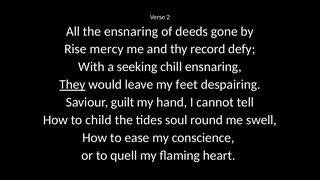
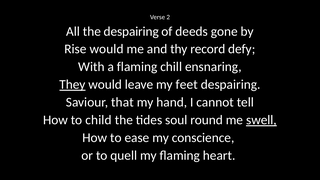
the ensnaring: ensnaring -> despairing
Rise mercy: mercy -> would
a seeking: seeking -> flaming
guilt: guilt -> that
swell underline: none -> present
